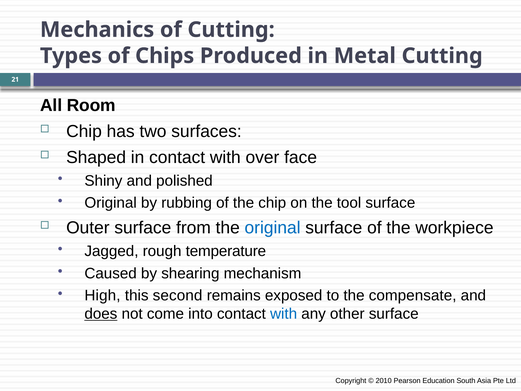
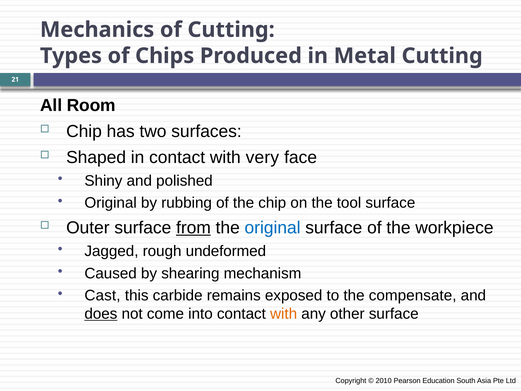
over: over -> very
from underline: none -> present
temperature: temperature -> undeformed
High: High -> Cast
second: second -> carbide
with at (284, 314) colour: blue -> orange
